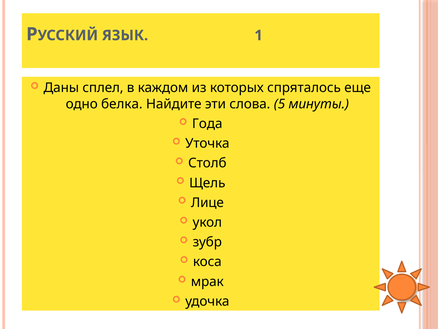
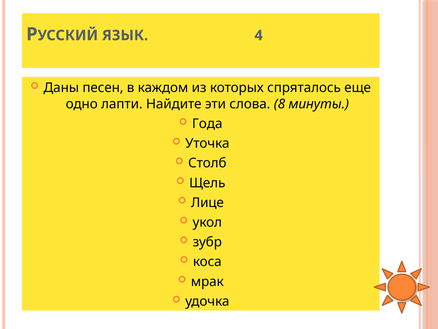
1: 1 -> 4
сплел: сплел -> песен
белка: белка -> лапти
5: 5 -> 8
